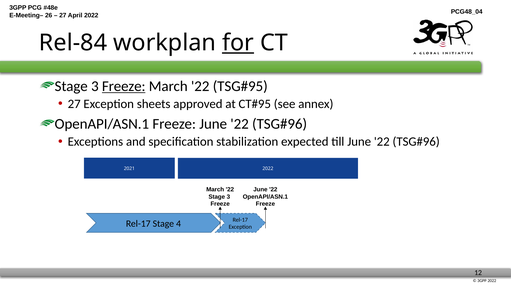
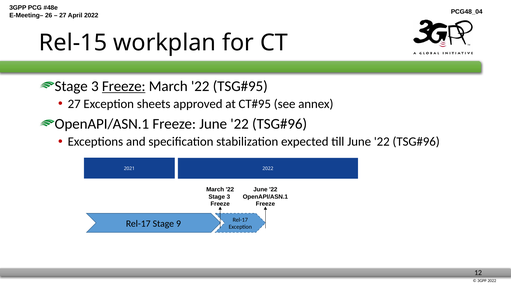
Rel-84: Rel-84 -> Rel-15
for underline: present -> none
4: 4 -> 9
